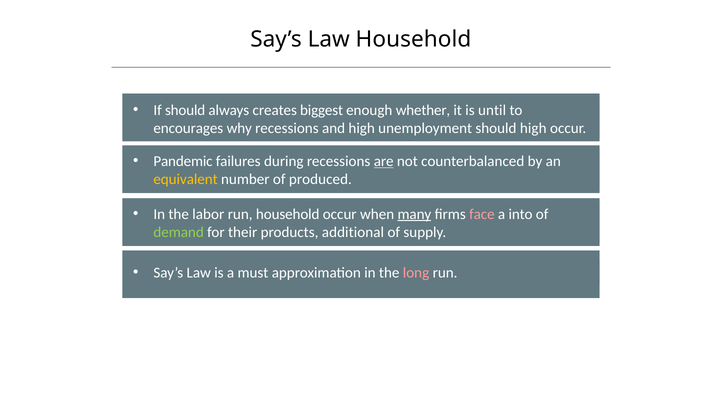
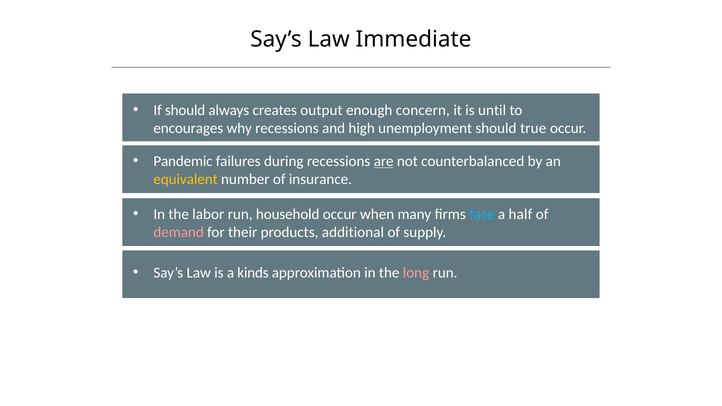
Law Household: Household -> Immediate
biggest: biggest -> output
whether: whether -> concern
should high: high -> true
produced: produced -> insurance
many underline: present -> none
face colour: pink -> light blue
into: into -> half
demand colour: light green -> pink
must: must -> kinds
